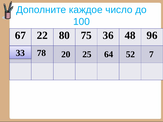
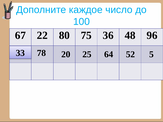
7: 7 -> 5
